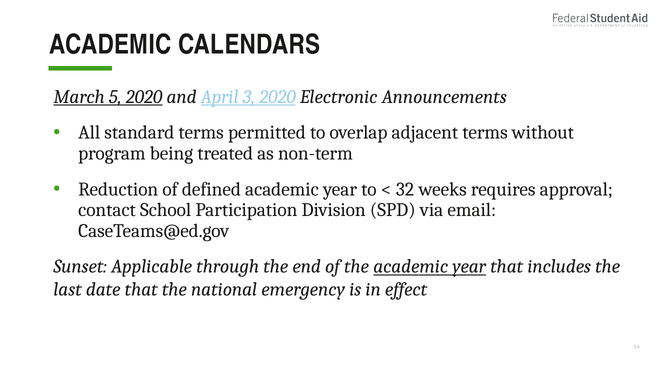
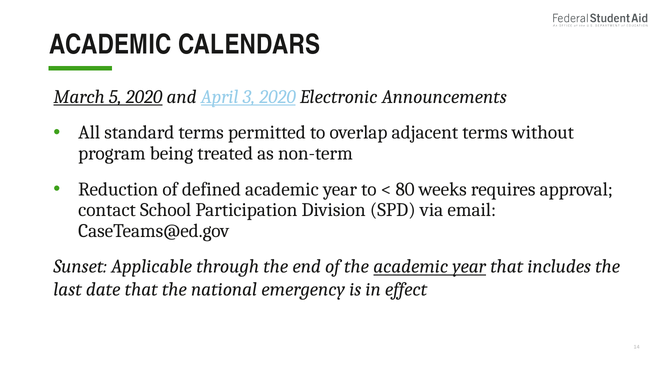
32: 32 -> 80
